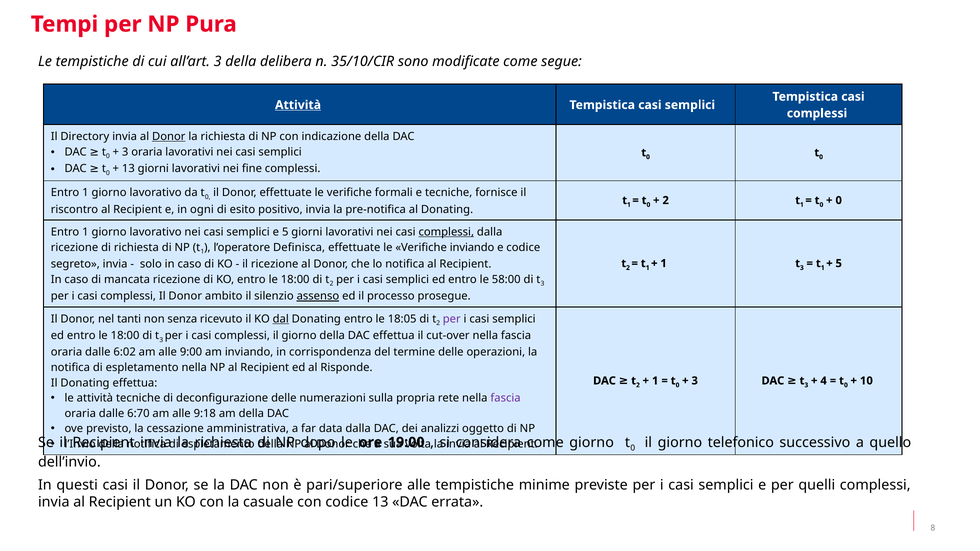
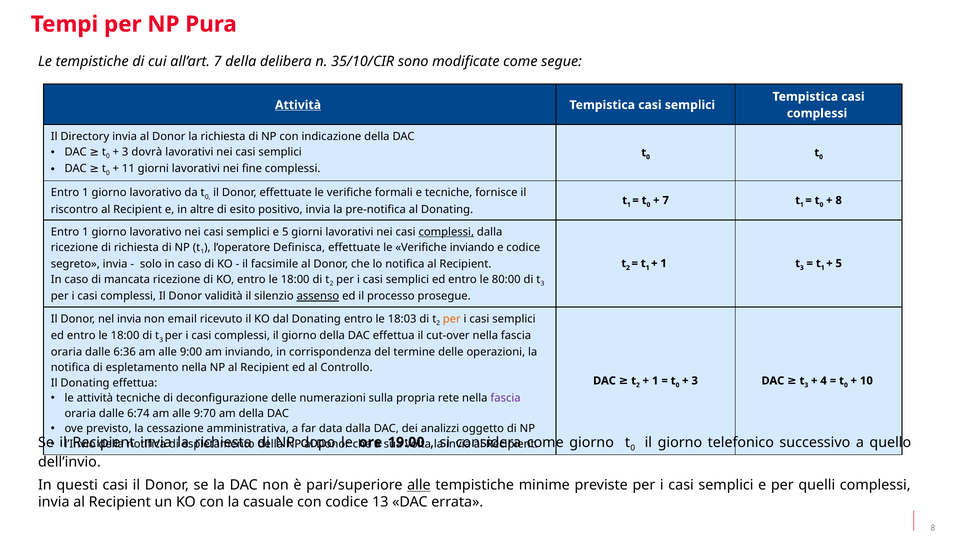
all’art 3: 3 -> 7
Donor at (169, 137) underline: present -> none
3 oraria: oraria -> dovrà
13 at (128, 169): 13 -> 11
2 at (666, 200): 2 -> 7
0 at (839, 200): 0 -> 8
ogni: ogni -> altre
il ricezione: ricezione -> facsimile
58:00: 58:00 -> 80:00
ambito: ambito -> validità
nel tanti: tanti -> invia
senza: senza -> email
dal underline: present -> none
18:05: 18:05 -> 18:03
per at (452, 319) colour: purple -> orange
6:02: 6:02 -> 6:36
Risponde: Risponde -> Controllo
6:70: 6:70 -> 6:74
9:18: 9:18 -> 9:70
alle at (419, 485) underline: none -> present
